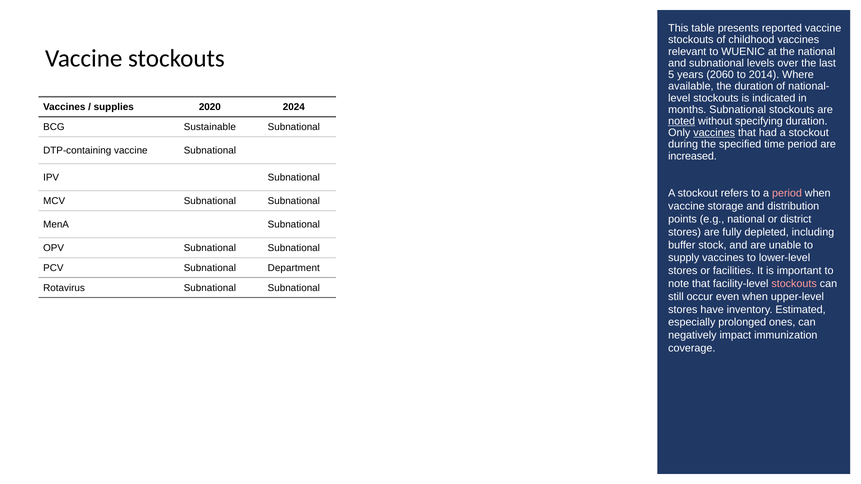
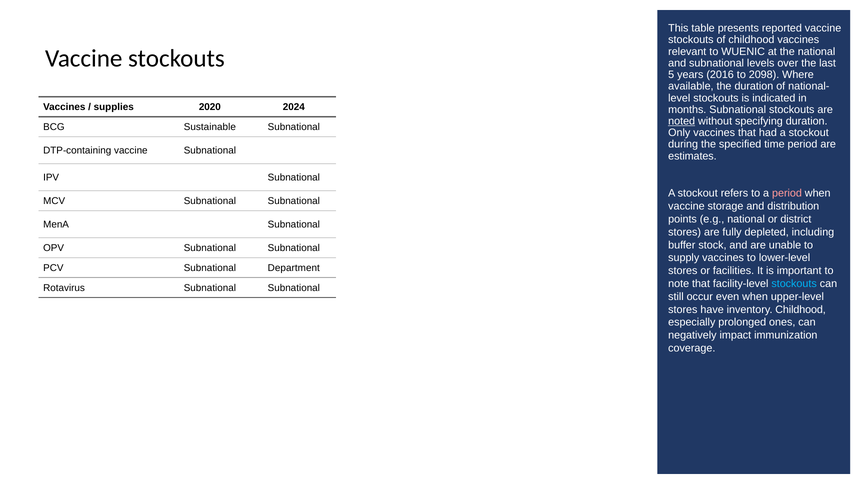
2060: 2060 -> 2016
2014: 2014 -> 2098
vaccines at (714, 133) underline: present -> none
increased: increased -> estimates
stockouts at (794, 284) colour: pink -> light blue
inventory Estimated: Estimated -> Childhood
